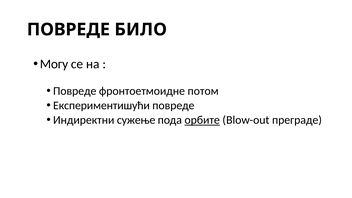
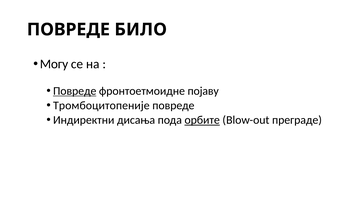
Повреде at (75, 91) underline: none -> present
потом: потом -> појаву
Експериментишући: Експериментишући -> Тромбоцитопеније
сужење: сужење -> дисања
